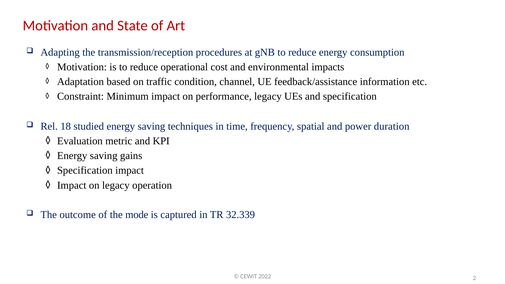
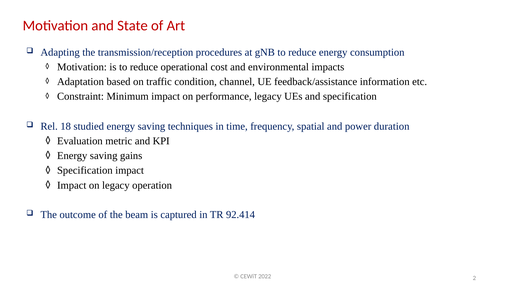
mode: mode -> beam
32.339: 32.339 -> 92.414
